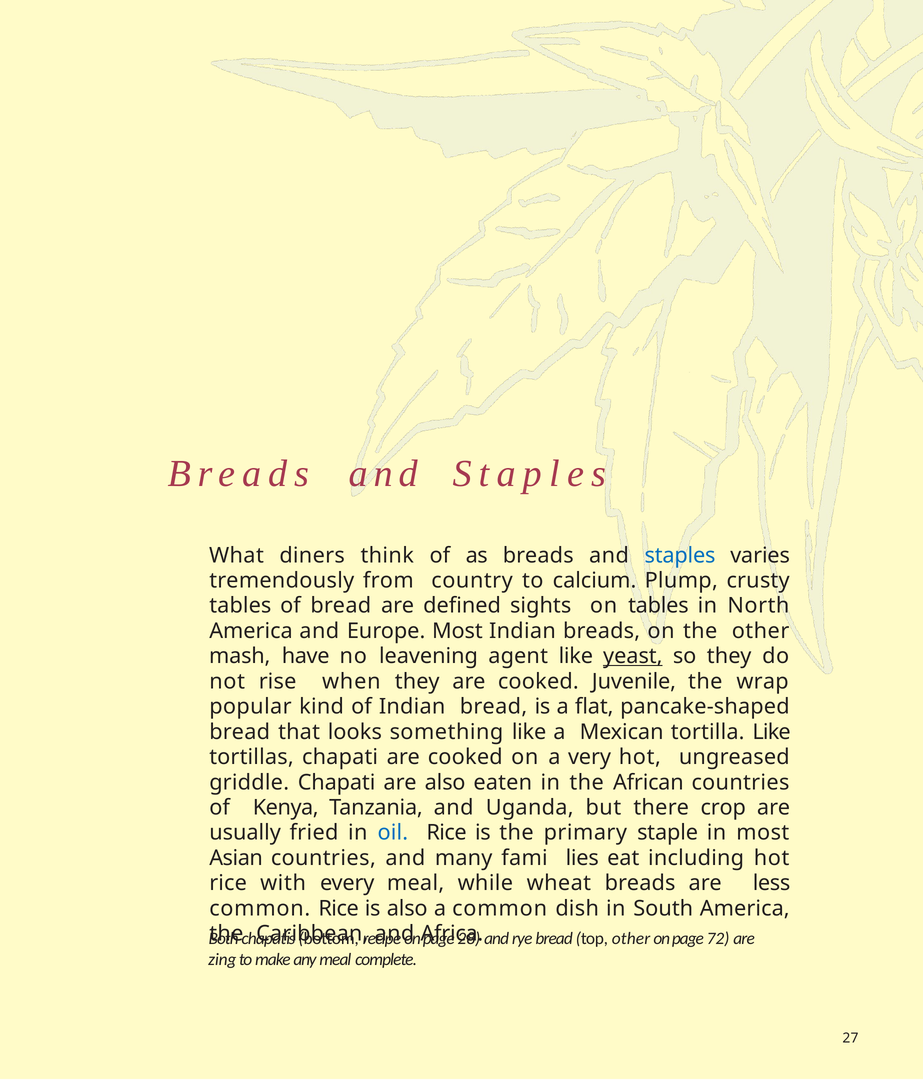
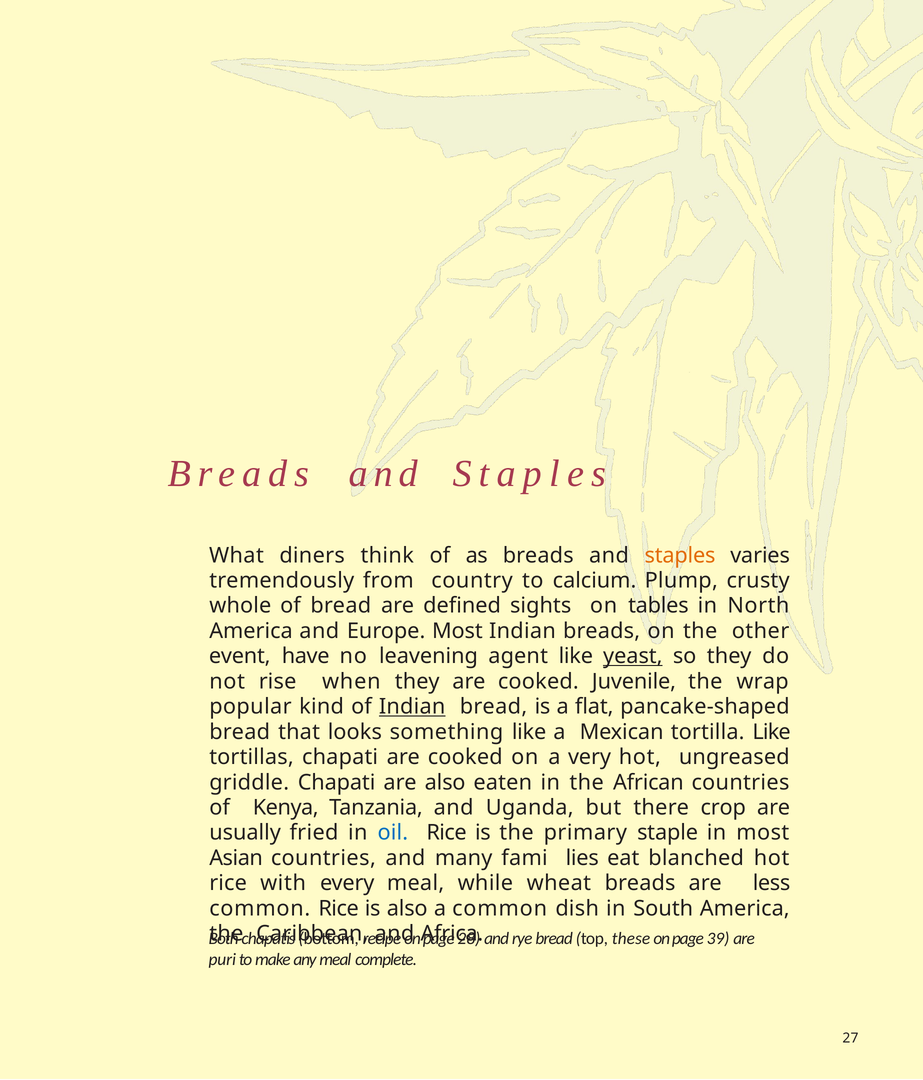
staples at (680, 556) colour: blue -> orange
tables at (240, 606): tables -> whole
mash: mash -> event
Indian at (412, 707) underline: none -> present
including: including -> blanched
top other: other -> these
72: 72 -> 39
zing: zing -> puri
